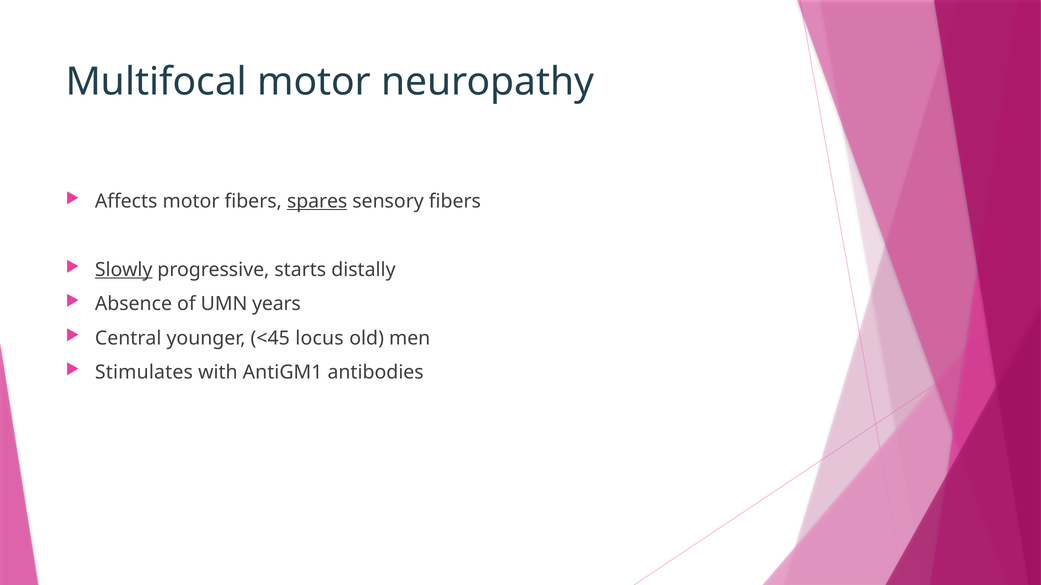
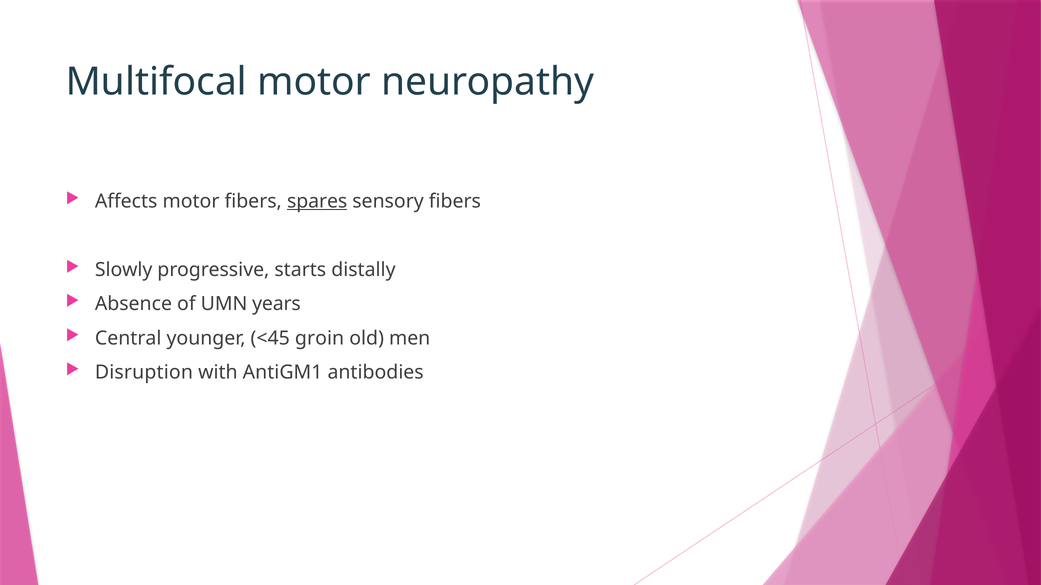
Slowly underline: present -> none
locus: locus -> groin
Stimulates: Stimulates -> Disruption
